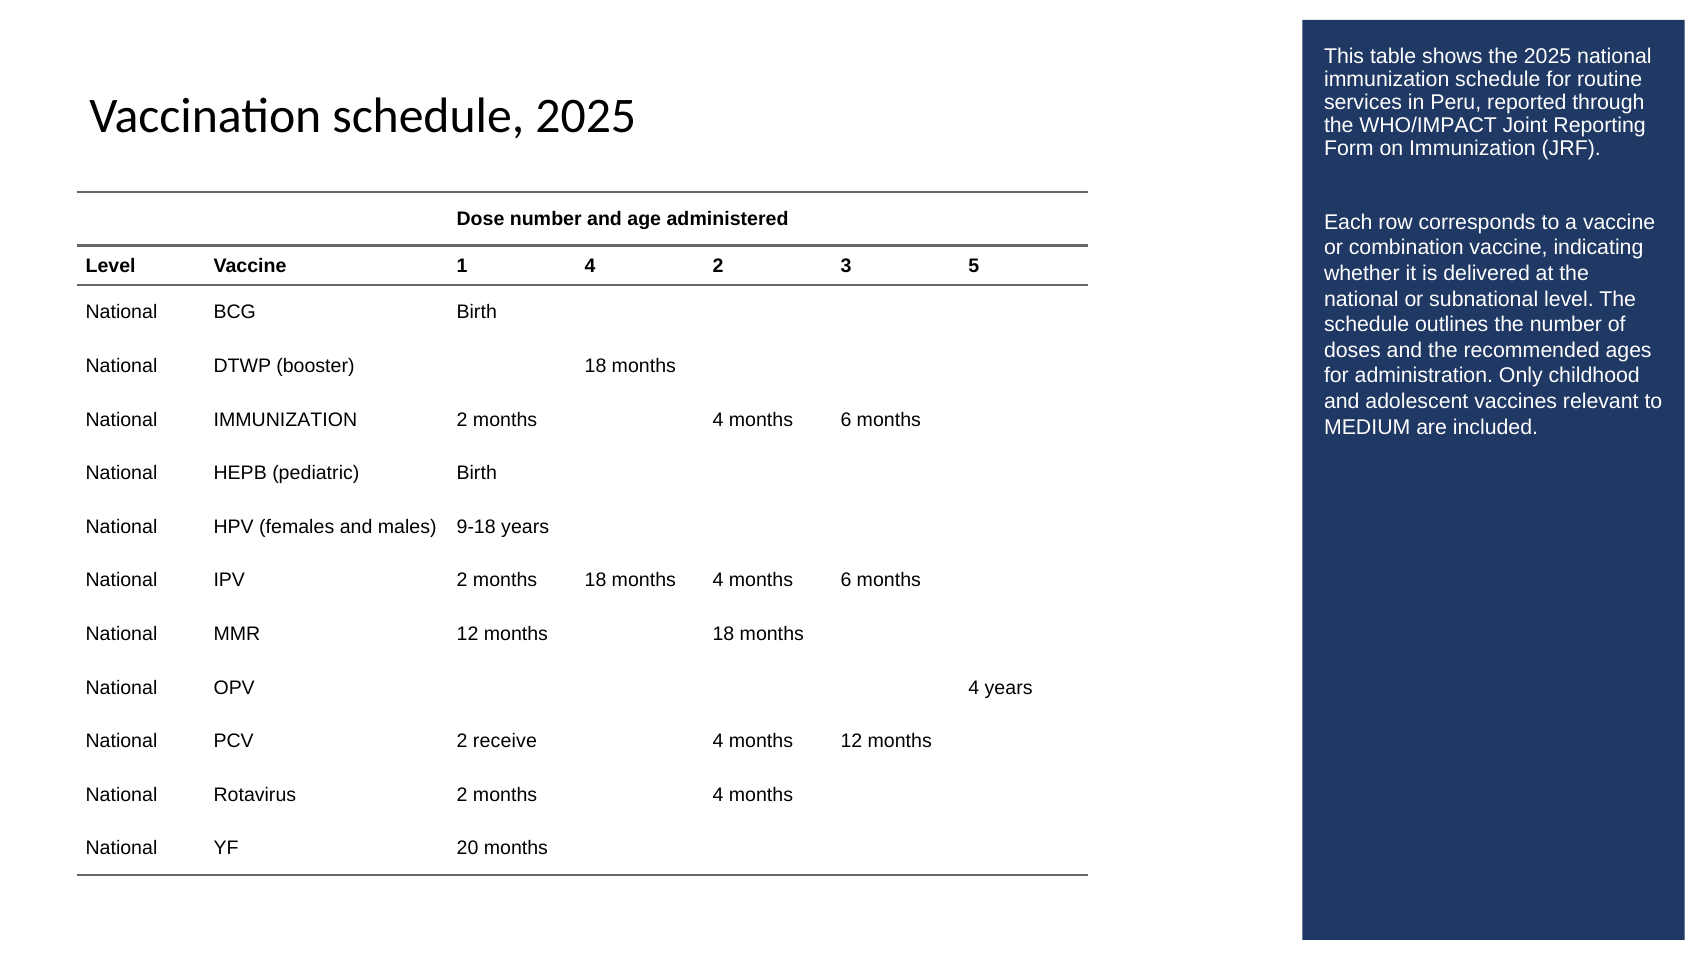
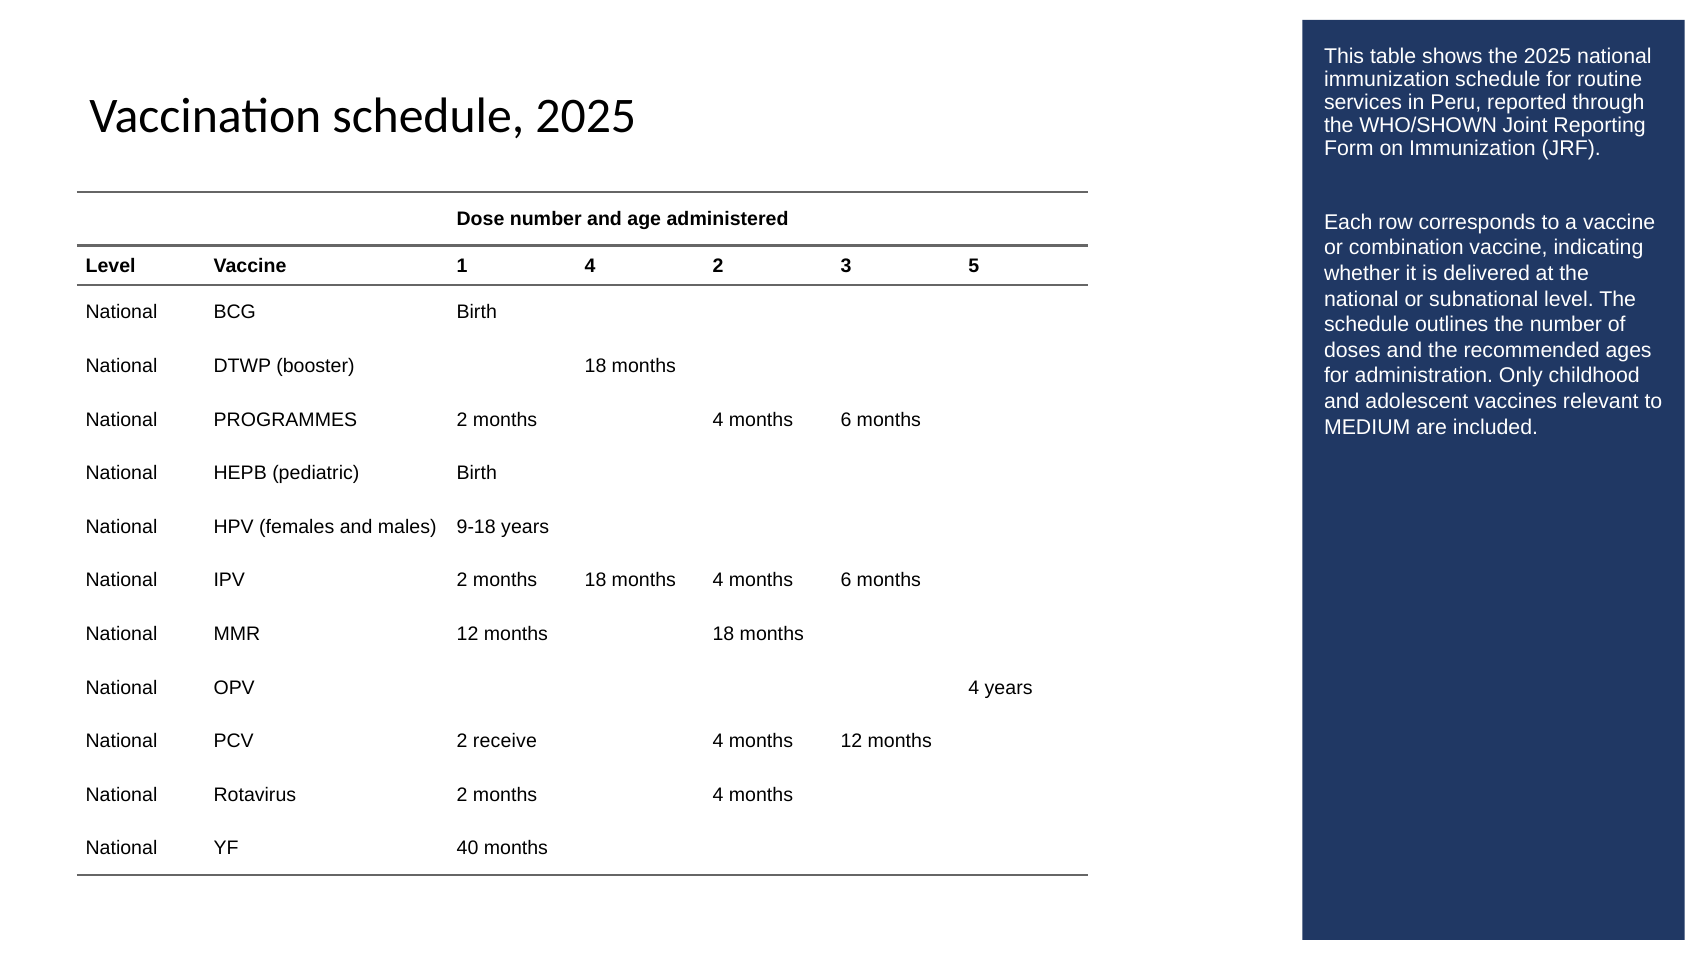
WHO/IMPACT: WHO/IMPACT -> WHO/SHOWN
IMMUNIZATION at (285, 419): IMMUNIZATION -> PROGRAMMES
20: 20 -> 40
